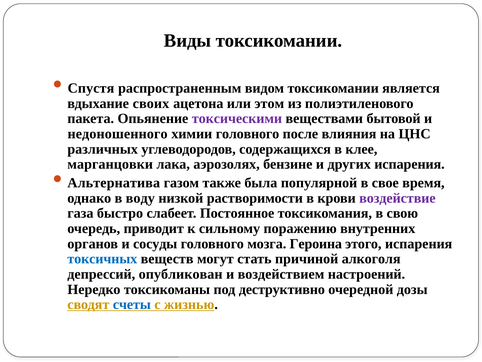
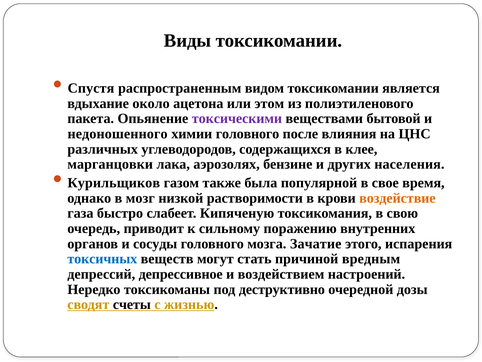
своих: своих -> около
других испарения: испарения -> населения
Альтернатива: Альтернатива -> Курильщиков
воду: воду -> мозг
воздействие colour: purple -> orange
Постоянное: Постоянное -> Кипяченую
Героина: Героина -> Зачатие
алкоголя: алкоголя -> вредным
опубликован: опубликован -> депрессивное
счеты colour: blue -> black
